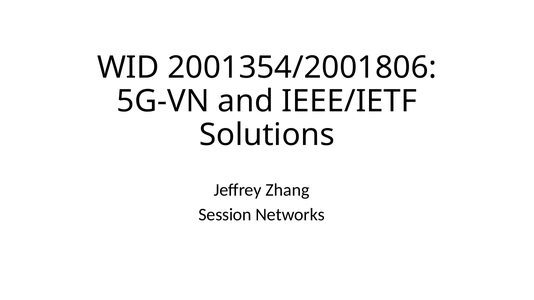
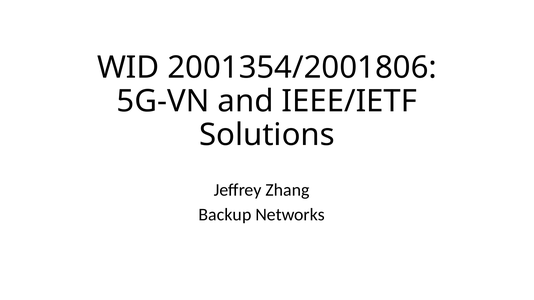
Session: Session -> Backup
